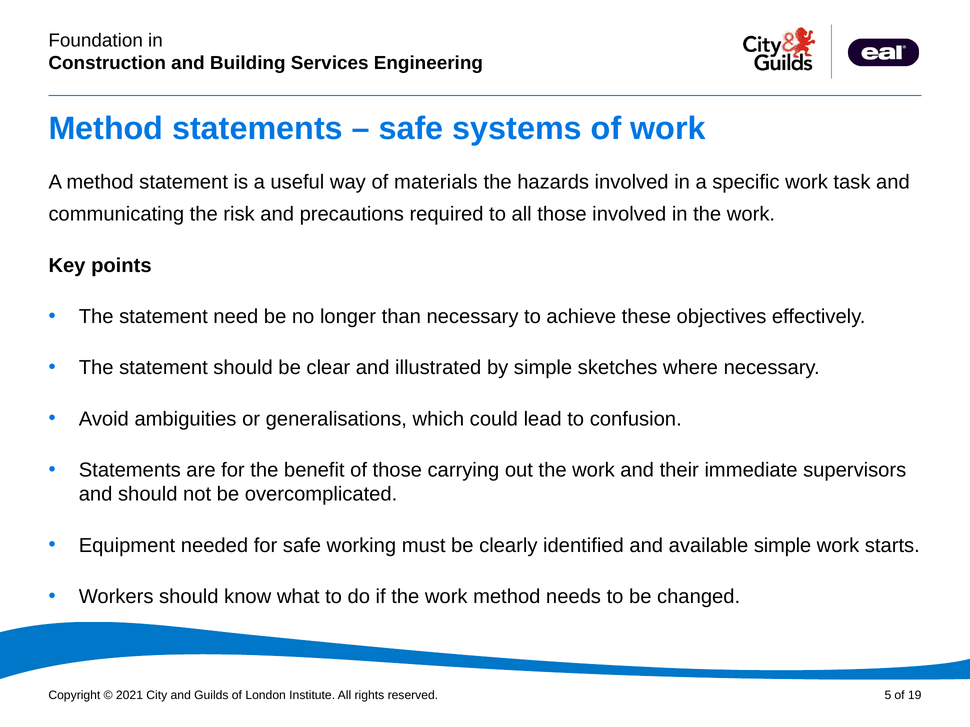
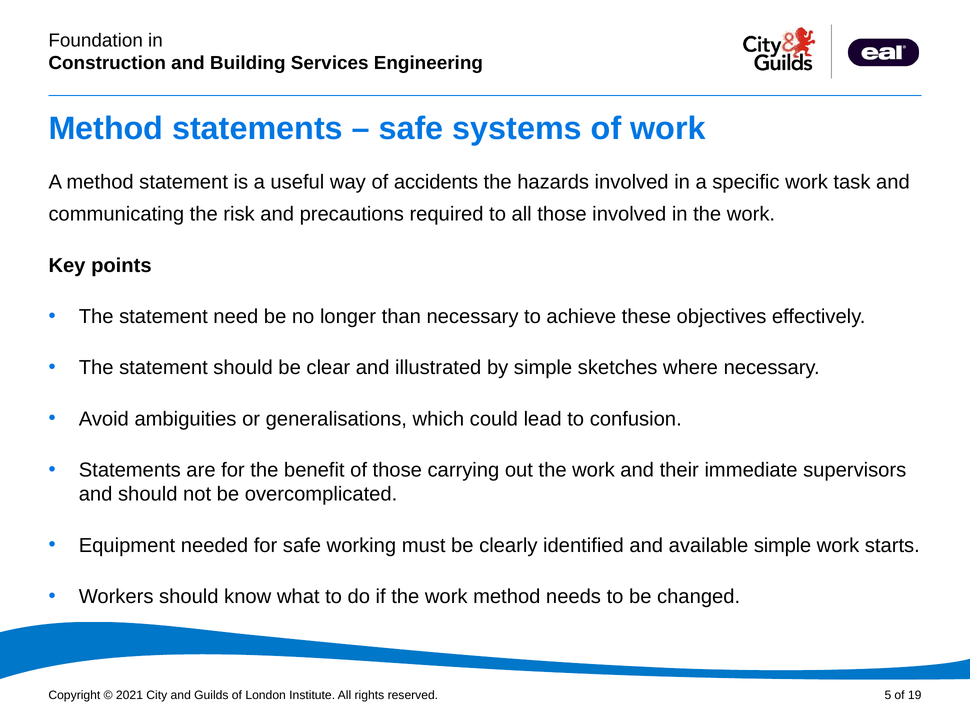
materials: materials -> accidents
